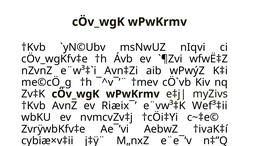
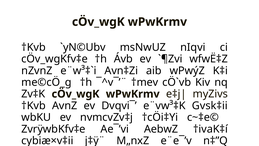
Riæix¯: Riæix¯ -> Dvqvi¯
Wef³‡ii: Wef³‡ii -> Gvsk‡ii
